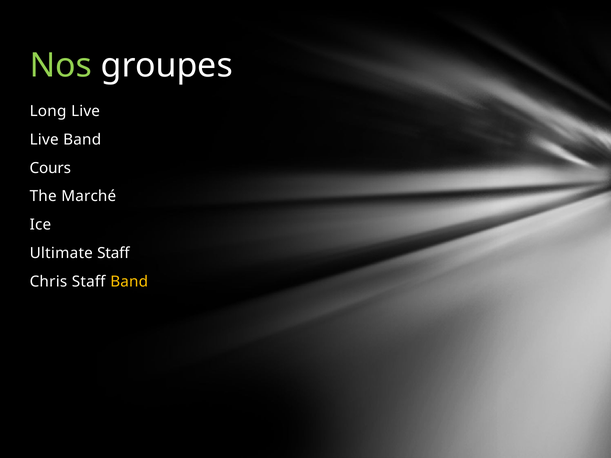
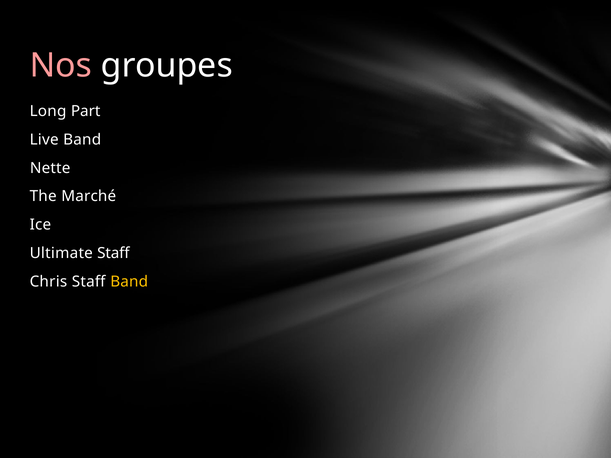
Nos colour: light green -> pink
Long Live: Live -> Part
Cours: Cours -> Nette
